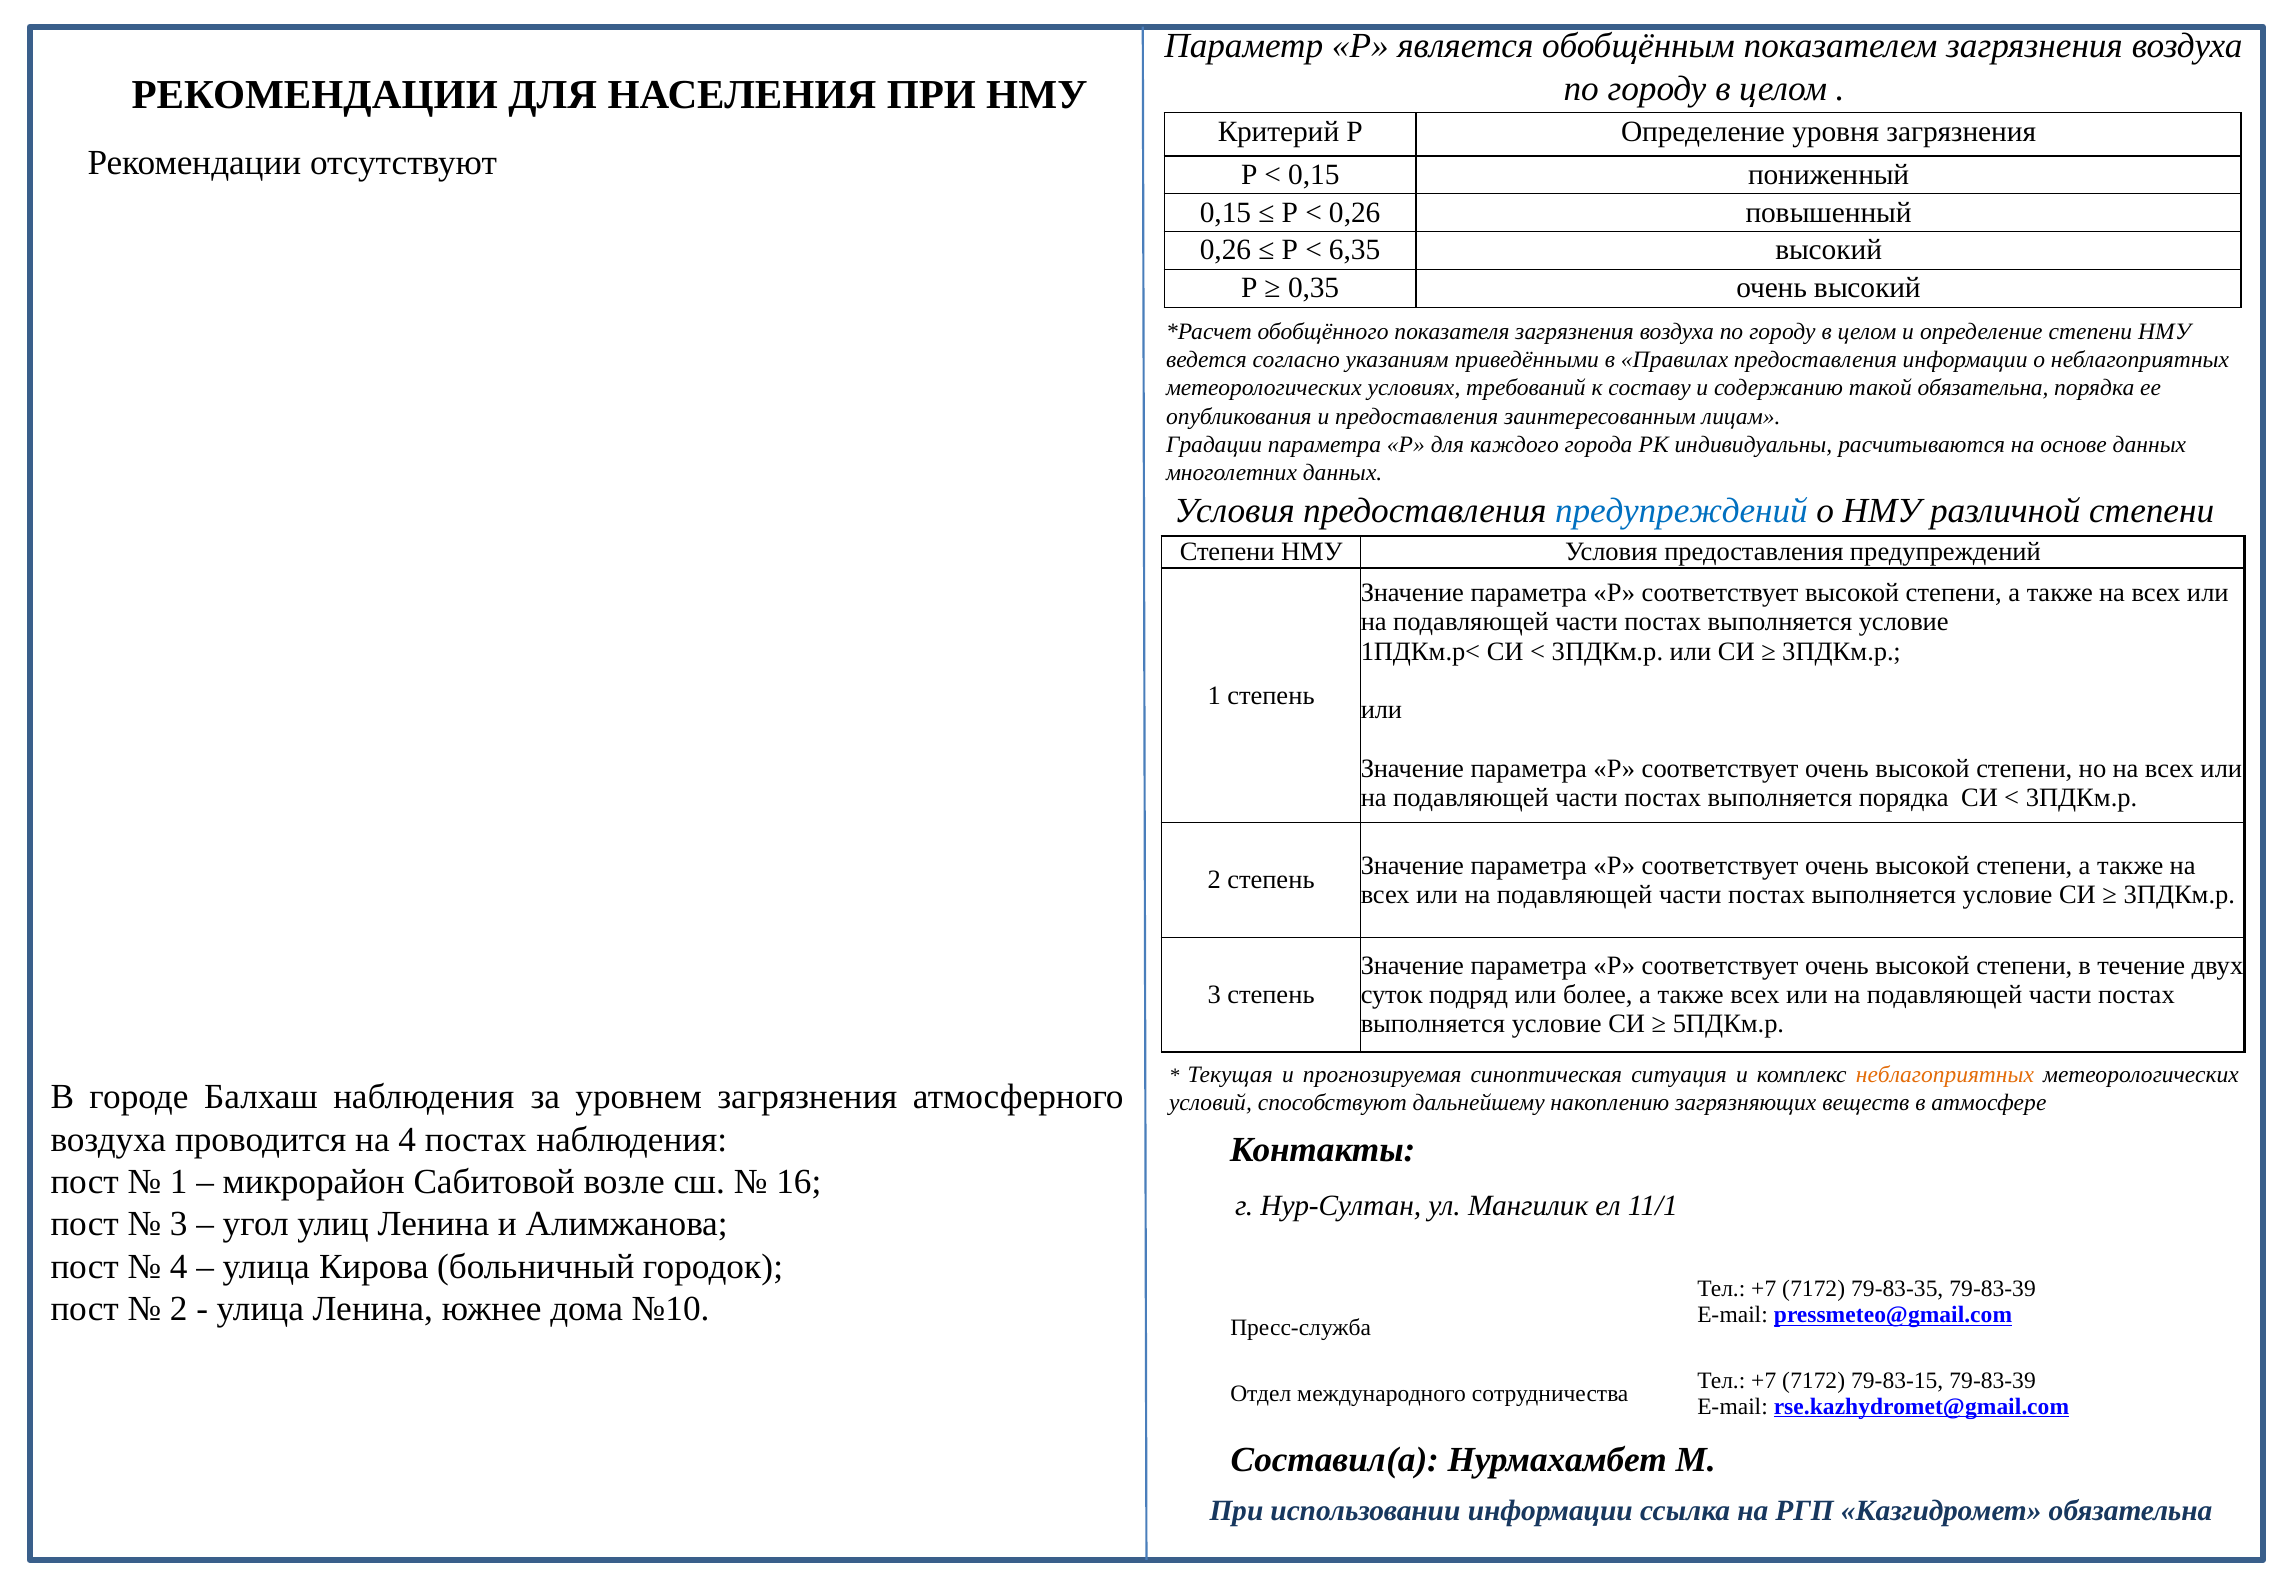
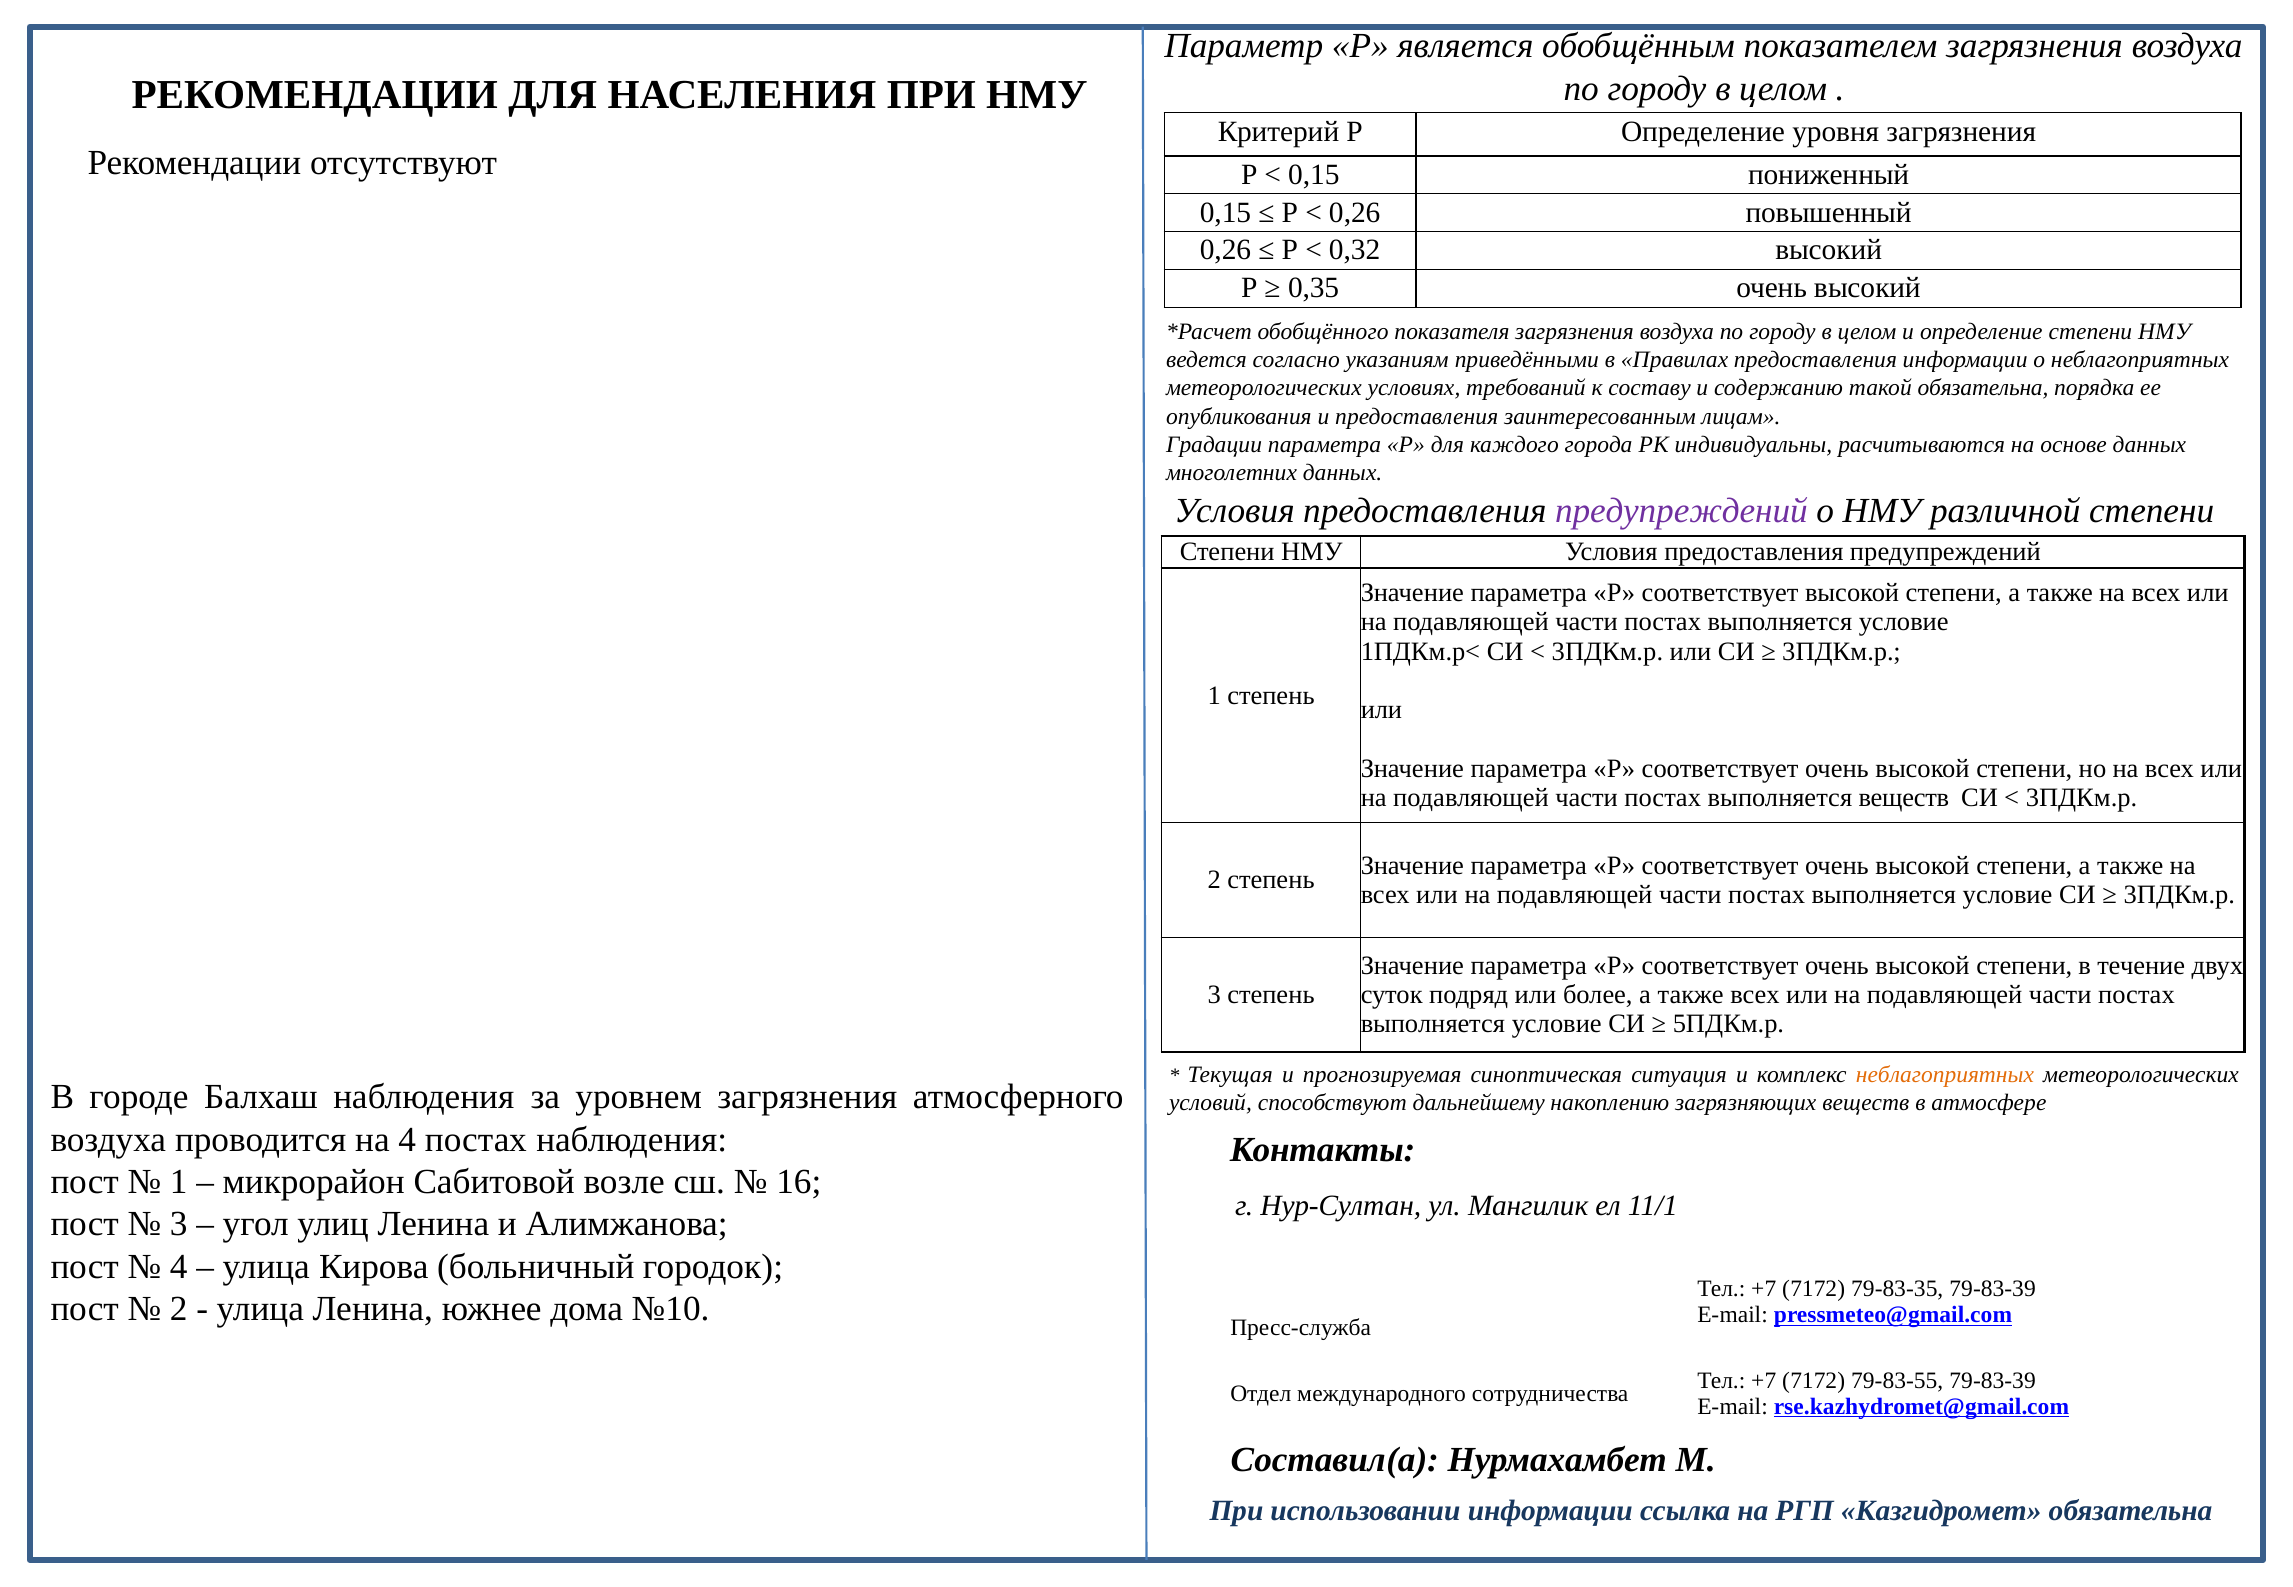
6,35: 6,35 -> 0,32
предупреждений at (1681, 511) colour: blue -> purple
выполняется порядка: порядка -> веществ
79-83-15: 79-83-15 -> 79-83-55
